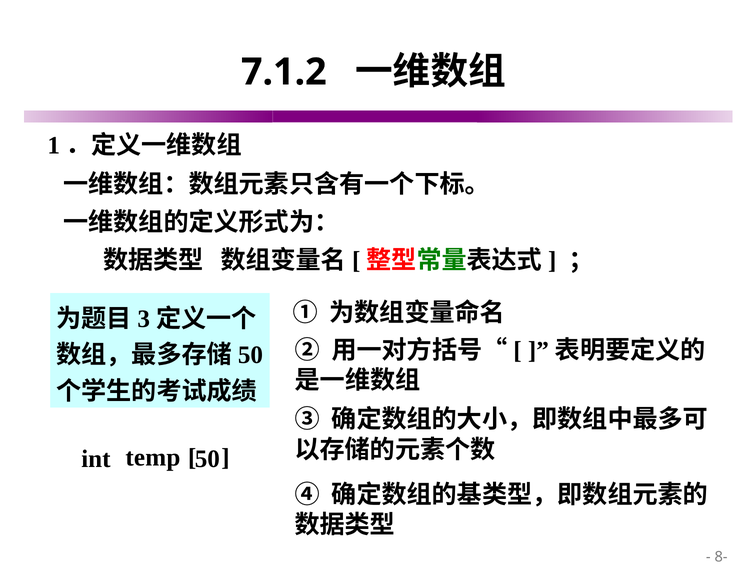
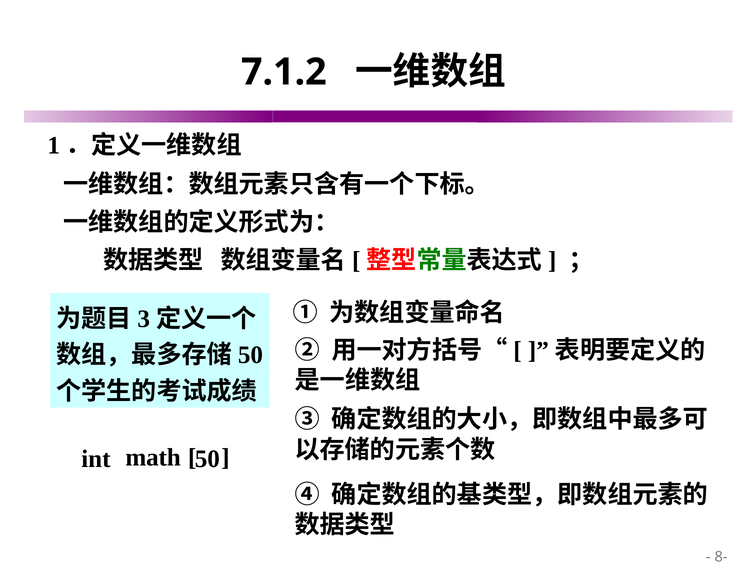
temp: temp -> math
